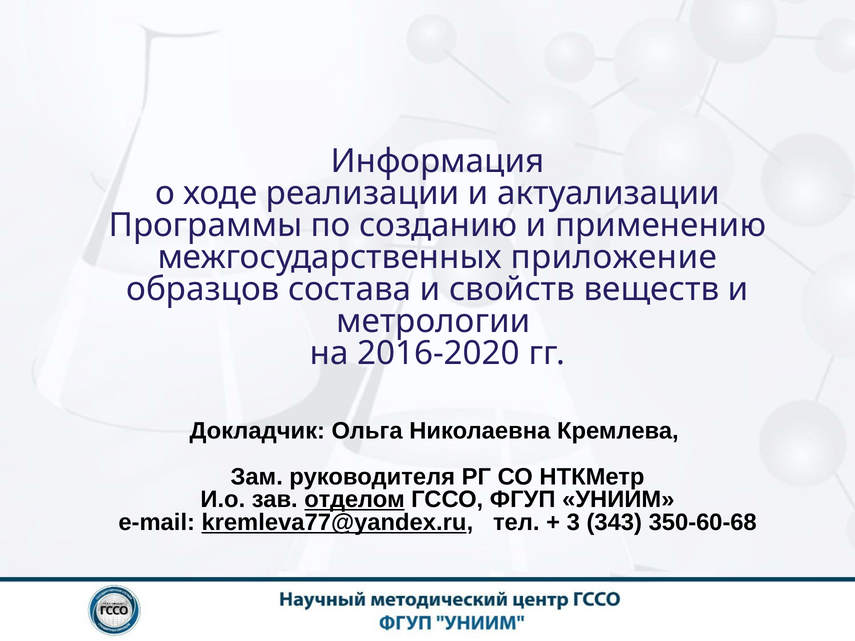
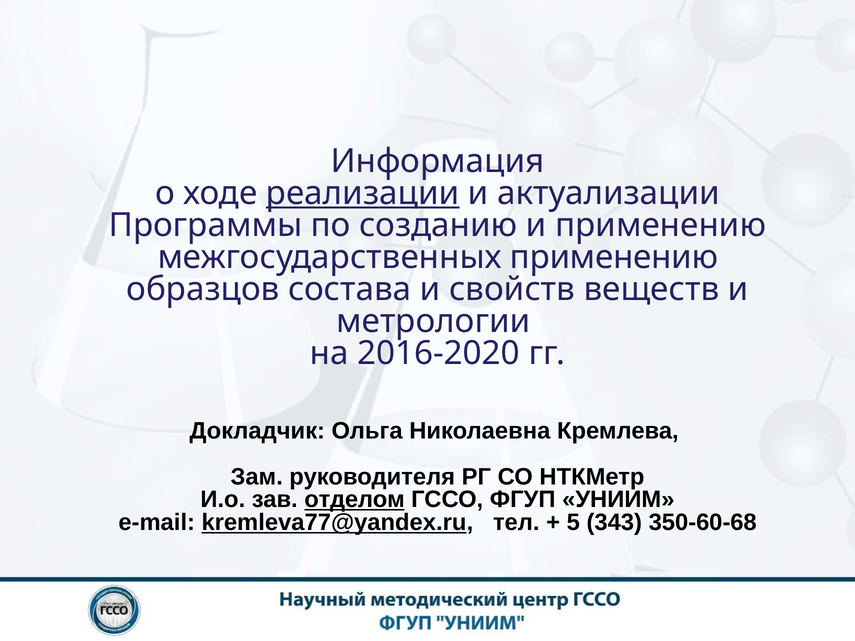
реализации underline: none -> present
межгосударственных приложение: приложение -> применению
3: 3 -> 5
